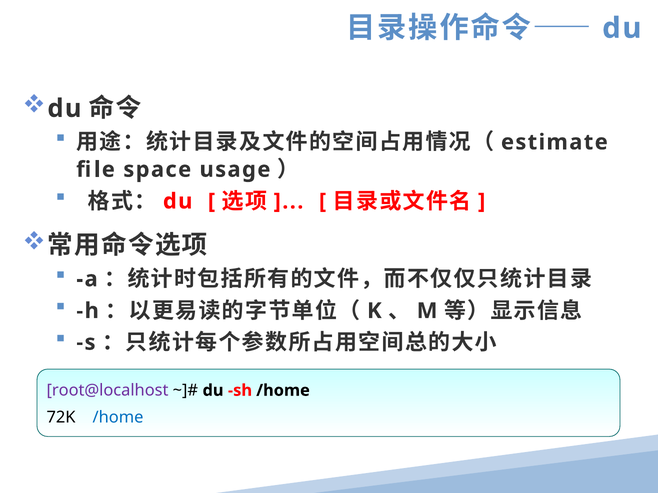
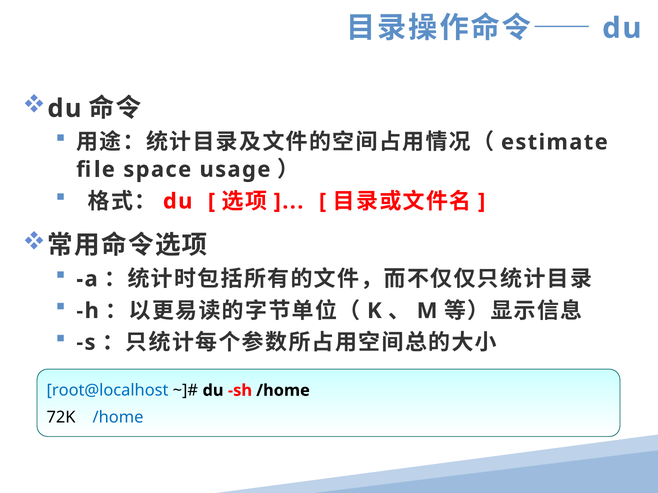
root@localhost colour: purple -> blue
